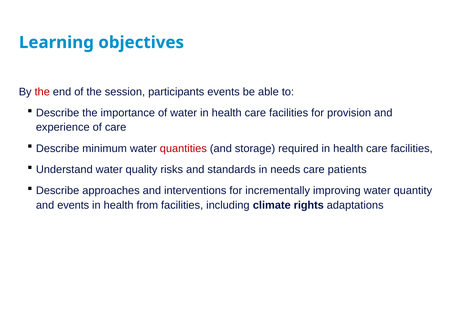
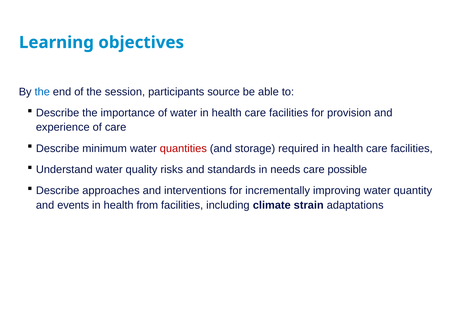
the at (42, 92) colour: red -> blue
participants events: events -> source
patients: patients -> possible
rights: rights -> strain
